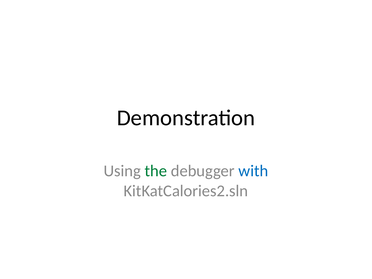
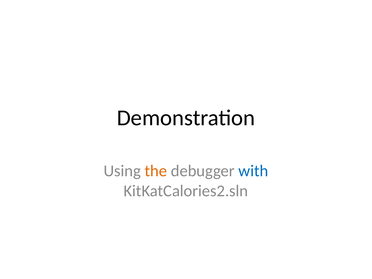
the colour: green -> orange
